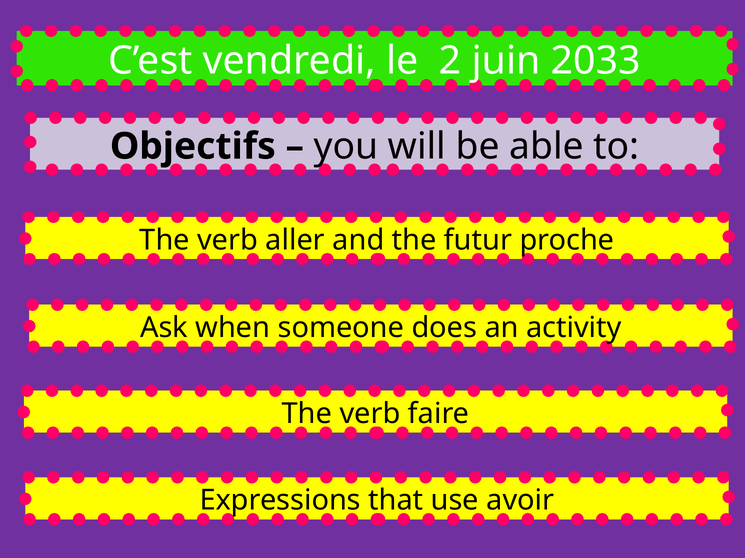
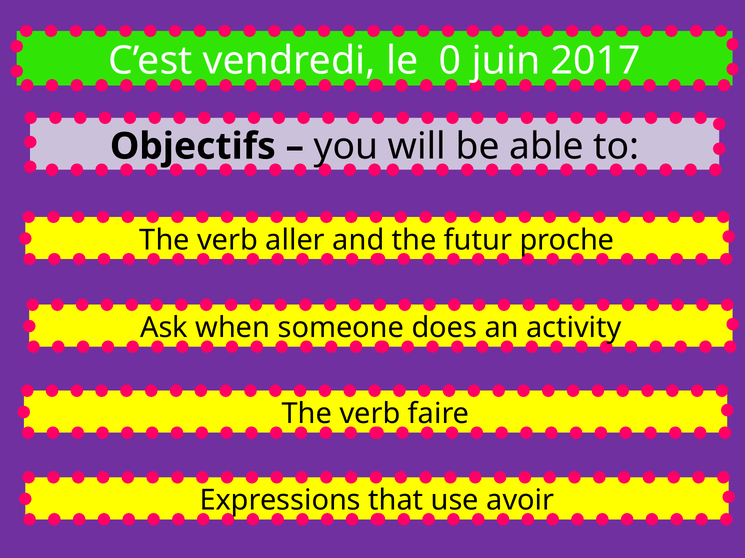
2: 2 -> 0
2033: 2033 -> 2017
